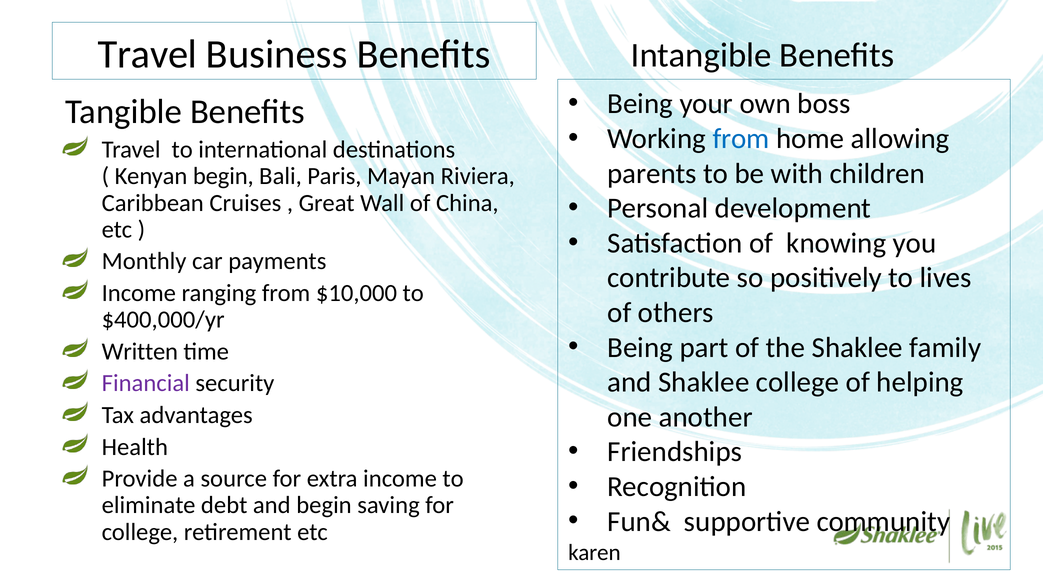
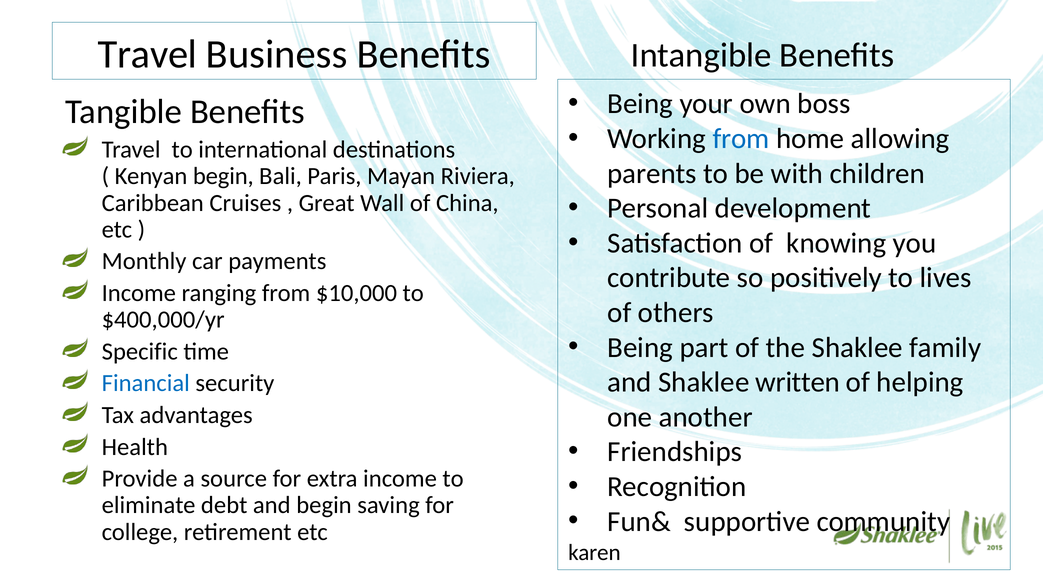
Written: Written -> Specific
Shaklee college: college -> written
Financial colour: purple -> blue
